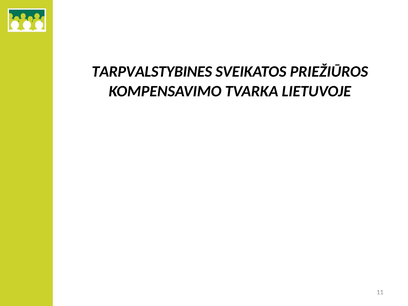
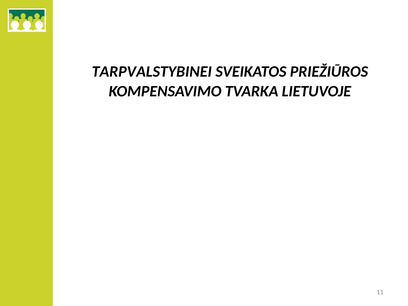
TARPVALSTYBINES: TARPVALSTYBINES -> TARPVALSTYBINEI
